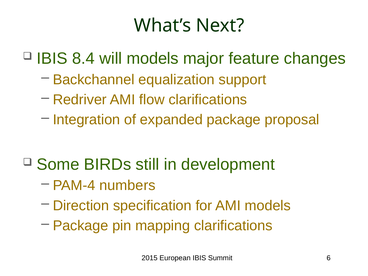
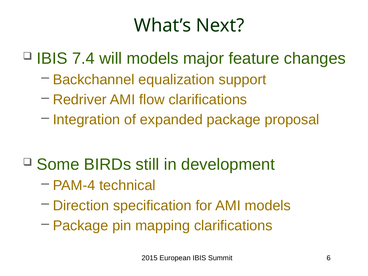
8.4: 8.4 -> 7.4
numbers: numbers -> technical
